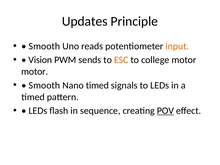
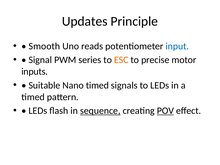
input colour: orange -> blue
Vision: Vision -> Signal
sends: sends -> series
college: college -> precise
motor at (35, 72): motor -> inputs
Smooth at (44, 85): Smooth -> Suitable
sequence underline: none -> present
